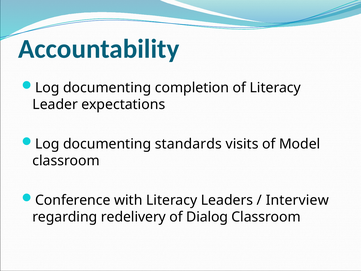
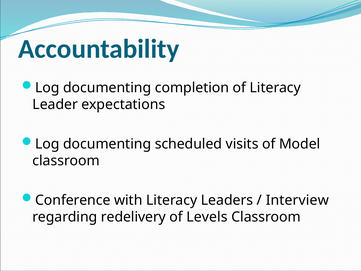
standards: standards -> scheduled
Dialog: Dialog -> Levels
